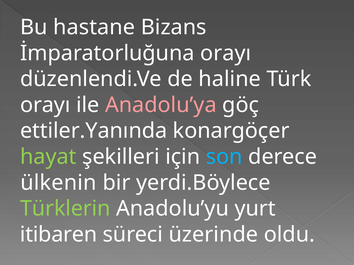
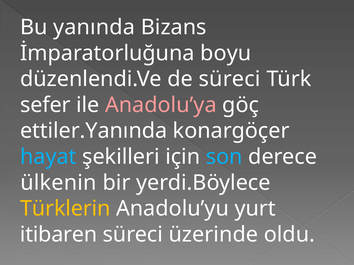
hastane: hastane -> yanında
İmparatorluğuna orayı: orayı -> boyu
de haline: haline -> süreci
orayı at (45, 105): orayı -> sefer
hayat colour: light green -> light blue
Türklerin colour: light green -> yellow
